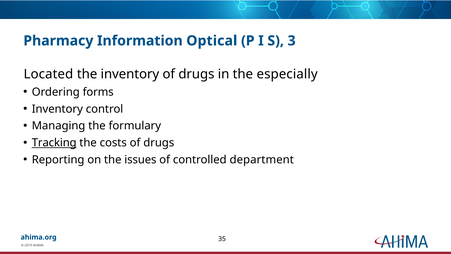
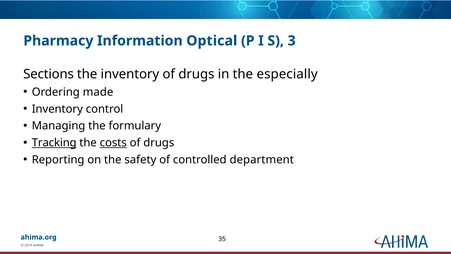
Located: Located -> Sections
forms: forms -> made
costs underline: none -> present
issues: issues -> safety
